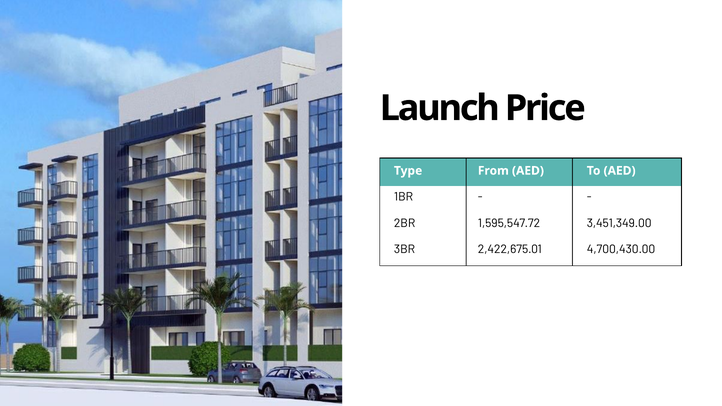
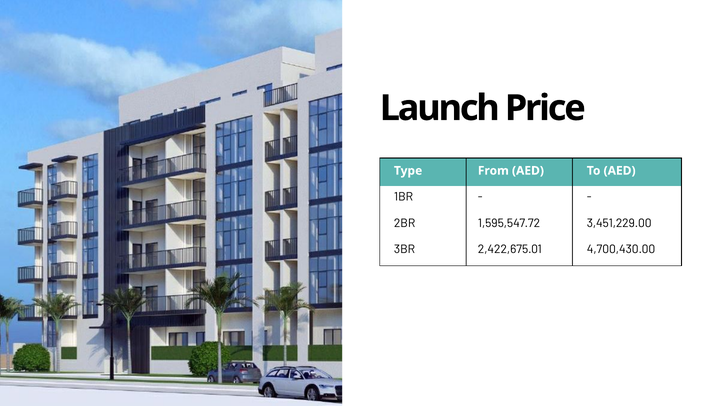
3,451,349.00: 3,451,349.00 -> 3,451,229.00
